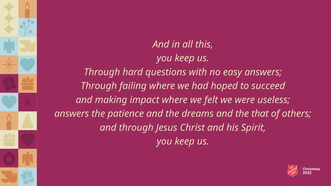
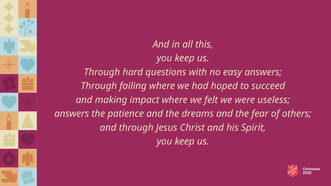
that: that -> fear
